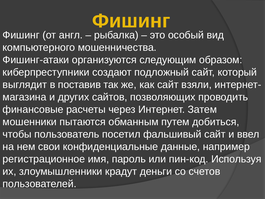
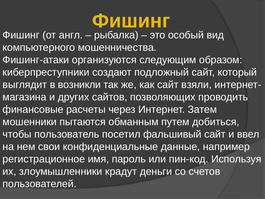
поставив: поставив -> возникли
